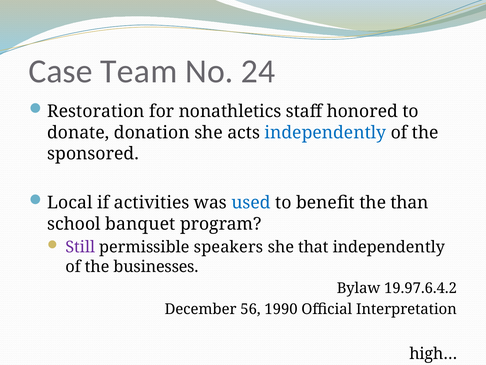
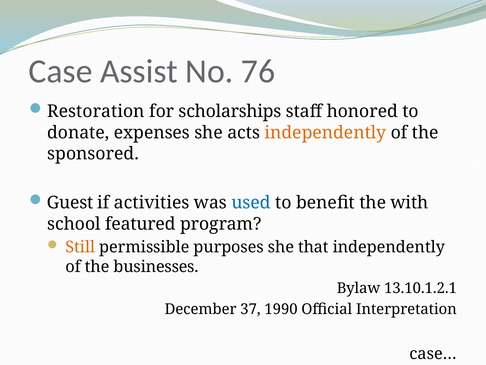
Team: Team -> Assist
24: 24 -> 76
nonathletics: nonathletics -> scholarships
donation: donation -> expenses
independently at (325, 132) colour: blue -> orange
Local: Local -> Guest
than: than -> with
banquet: banquet -> featured
Still colour: purple -> orange
speakers: speakers -> purposes
19.97.6.4.2: 19.97.6.4.2 -> 13.10.1.2.1
56: 56 -> 37
high…: high… -> case…
